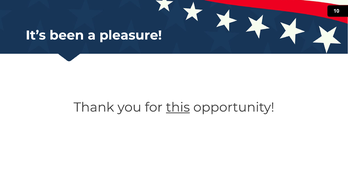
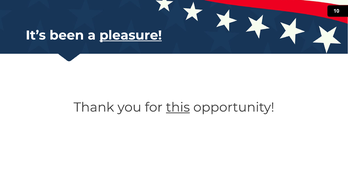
pleasure underline: none -> present
